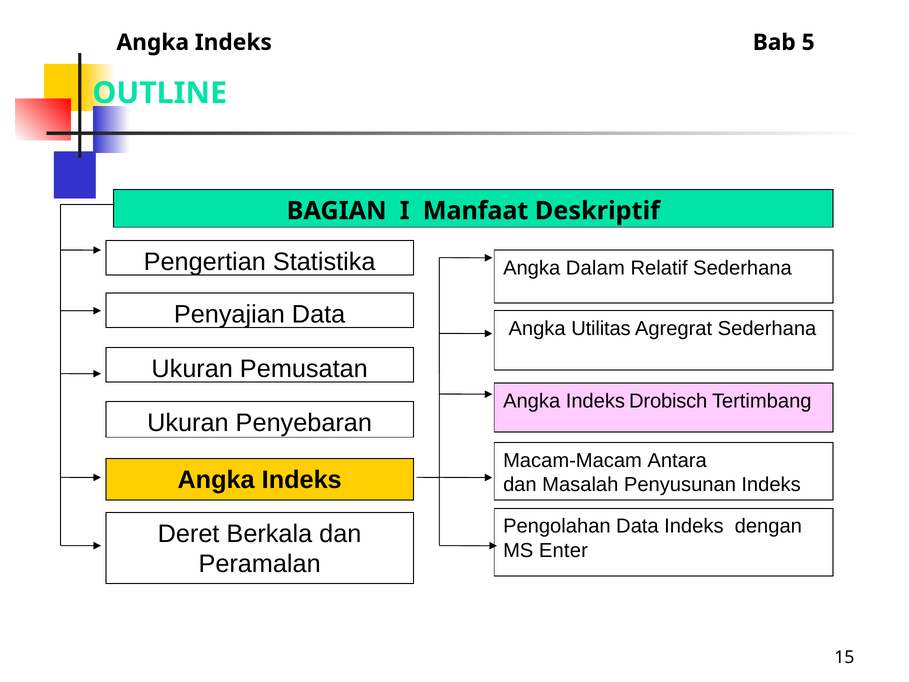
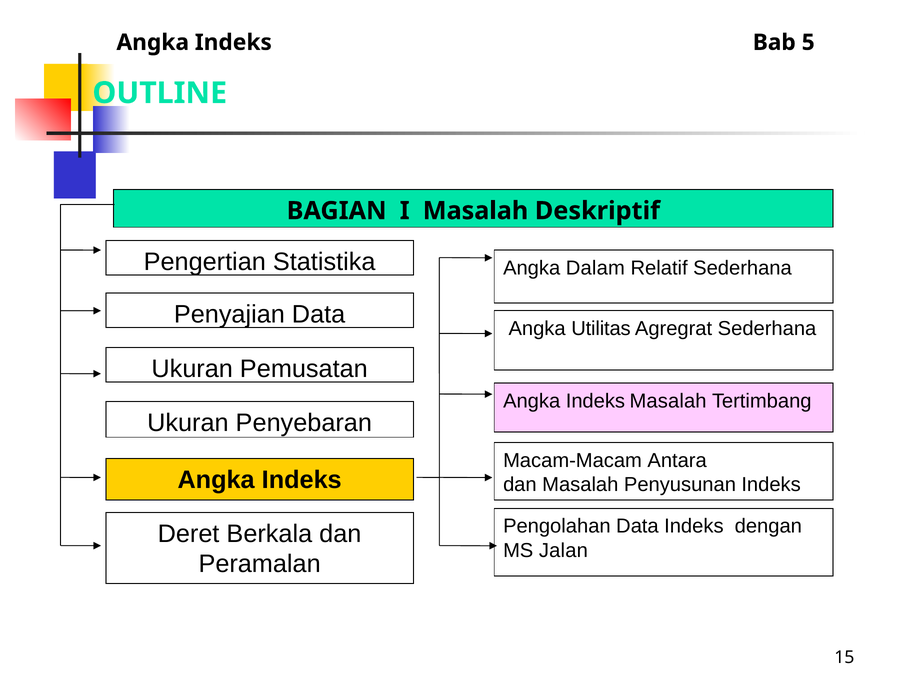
I Manfaat: Manfaat -> Masalah
Indeks Drobisch: Drobisch -> Masalah
Enter: Enter -> Jalan
